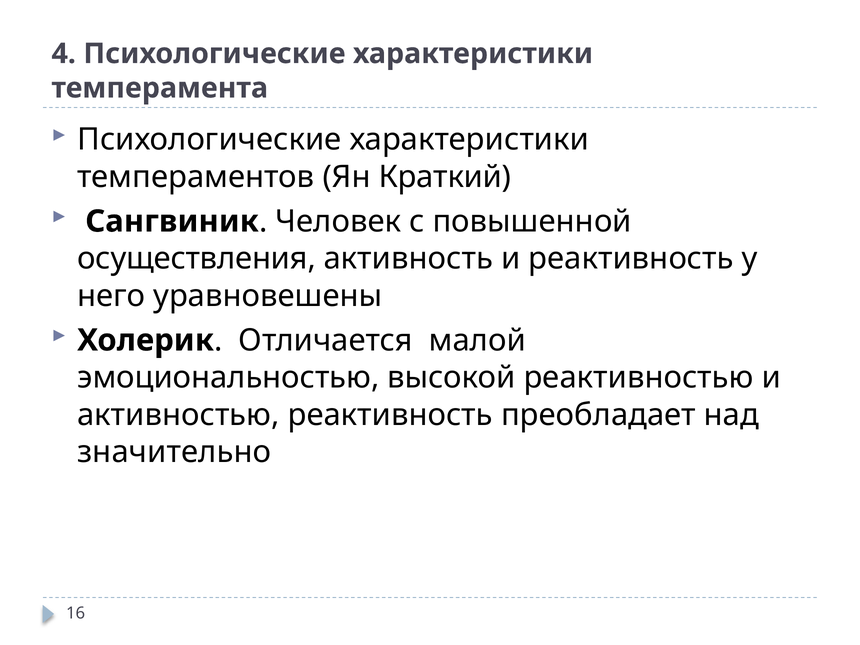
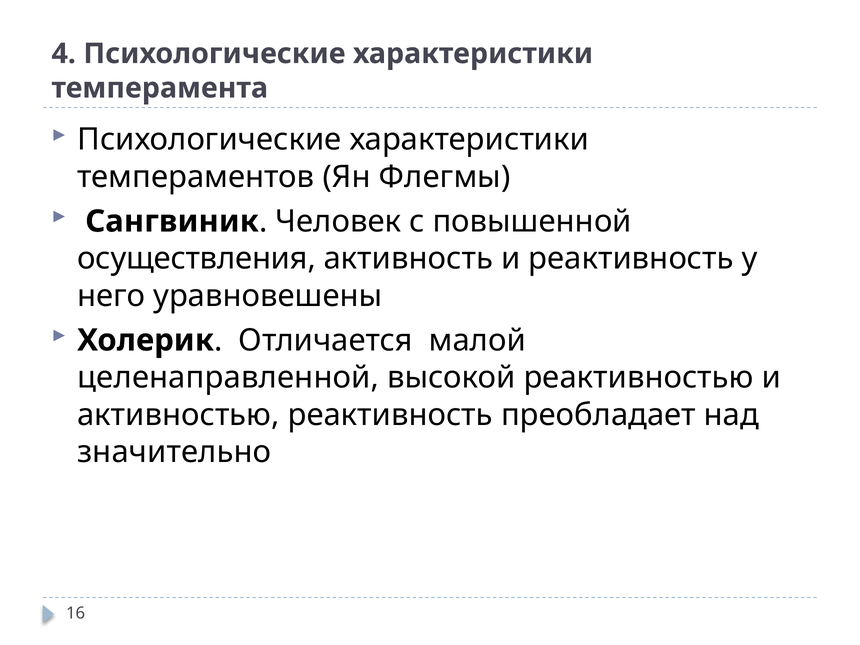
Краткий: Краткий -> Флегмы
эмоциональностью: эмоциональностью -> целенаправленной
